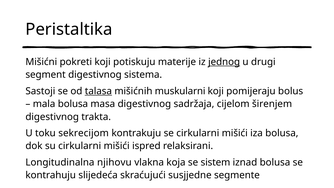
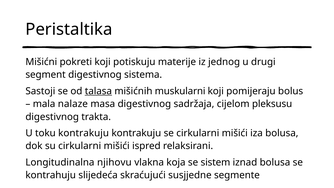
jednog underline: present -> none
mala bolusa: bolusa -> nalaze
širenjem: širenjem -> pleksusu
toku sekrecijom: sekrecijom -> kontrakuju
